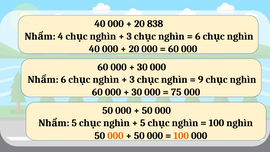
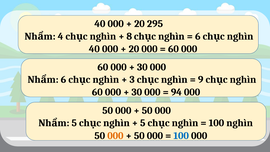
838: 838 -> 295
3 at (129, 36): 3 -> 8
75: 75 -> 94
100 at (181, 136) colour: orange -> blue
